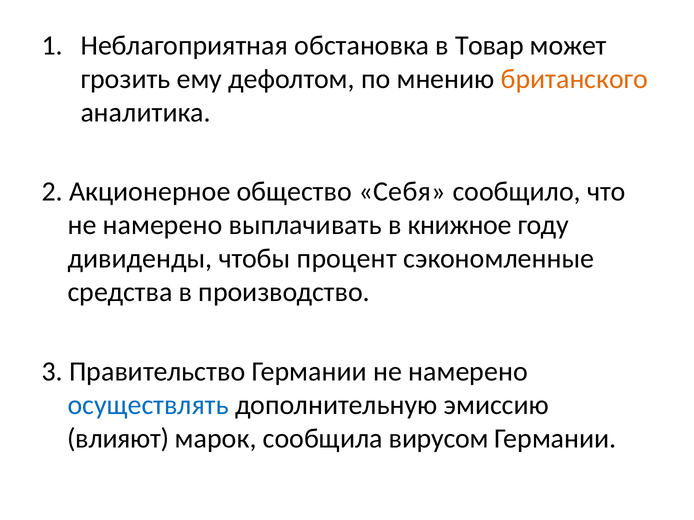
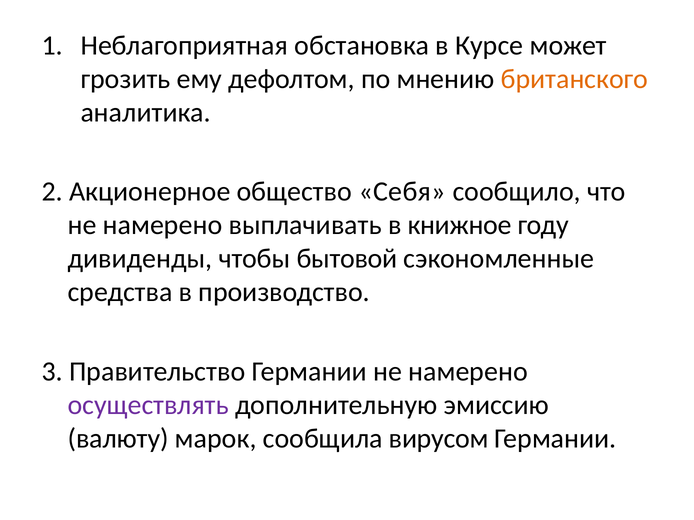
Товар: Товар -> Курсе
процент: процент -> бытовой
осуществлять colour: blue -> purple
влияют: влияют -> валюту
